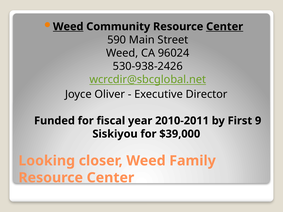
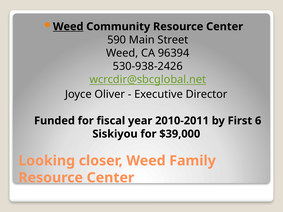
Center at (225, 27) underline: present -> none
96024: 96024 -> 96394
9: 9 -> 6
